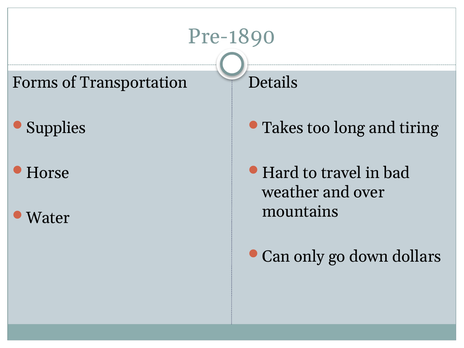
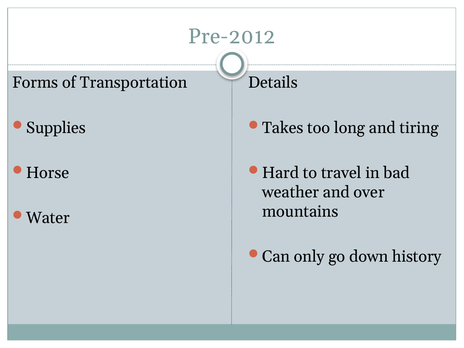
Pre-1890: Pre-1890 -> Pre-2012
dollars: dollars -> history
